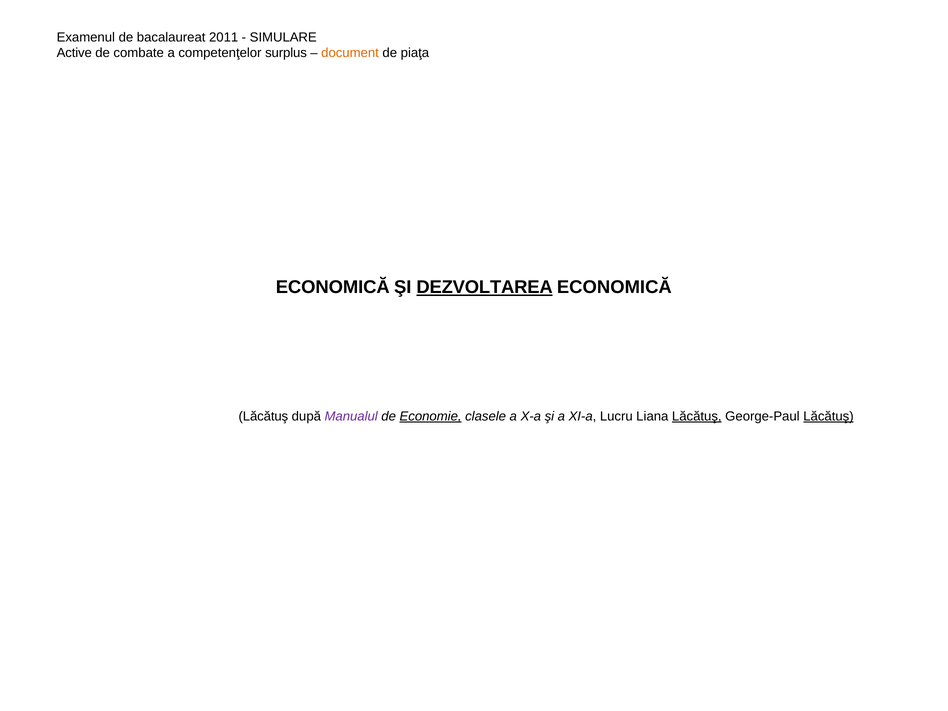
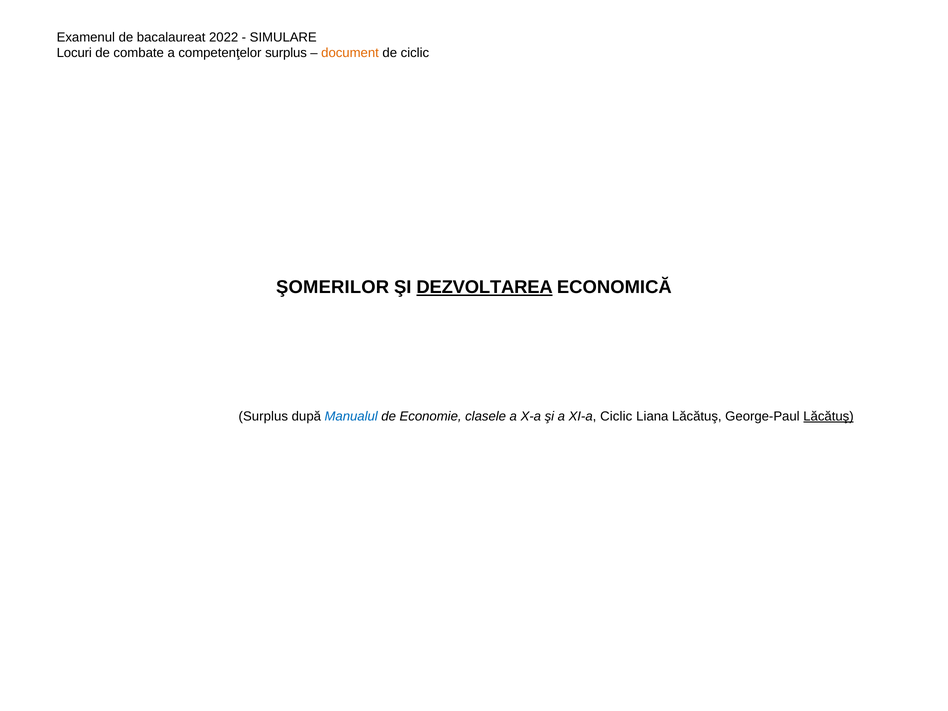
2011: 2011 -> 2022
Active: Active -> Locuri
de piaţa: piaţa -> ciclic
ECONOMICĂ at (333, 287): ECONOMICĂ -> ŞOMERILOR
Lăcătuş at (263, 416): Lăcătuş -> Surplus
Manualul colour: purple -> blue
Economie underline: present -> none
XI-a Lucru: Lucru -> Ciclic
Lăcătuş at (697, 416) underline: present -> none
